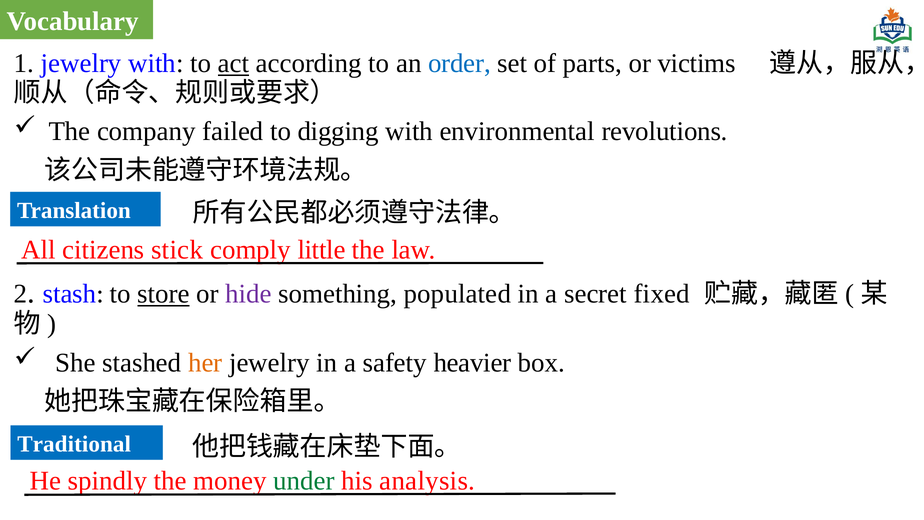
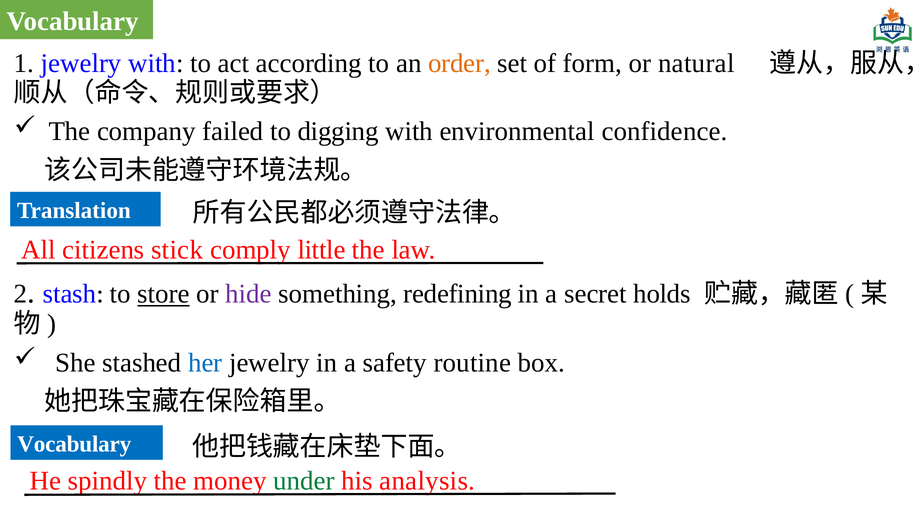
act underline: present -> none
order colour: blue -> orange
parts: parts -> form
victims: victims -> natural
revolutions: revolutions -> confidence
populated: populated -> redefining
fixed: fixed -> holds
her colour: orange -> blue
heavier: heavier -> routine
Traditional at (74, 444): Traditional -> Vocabulary
